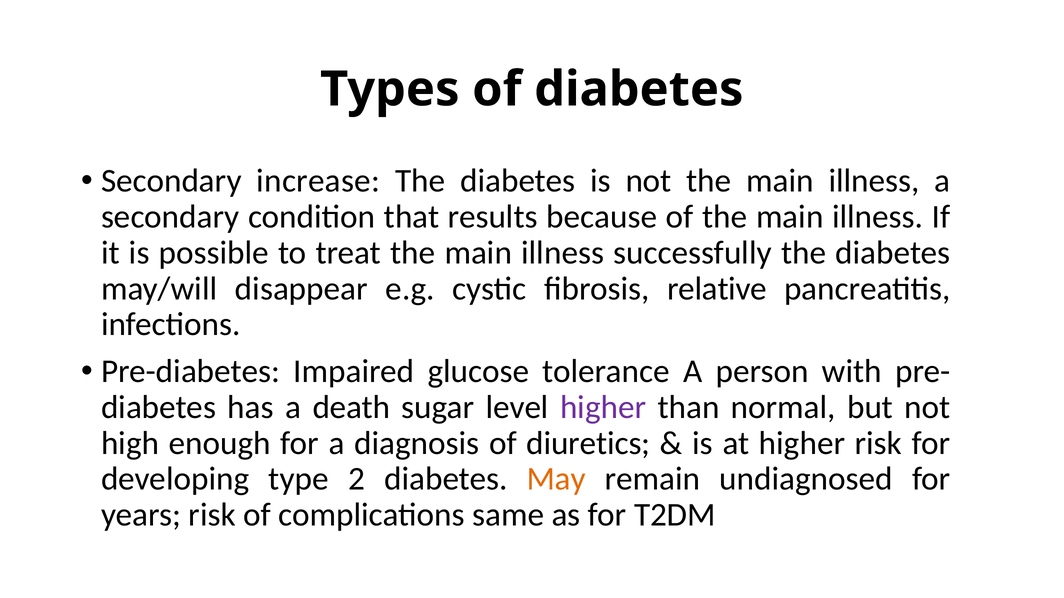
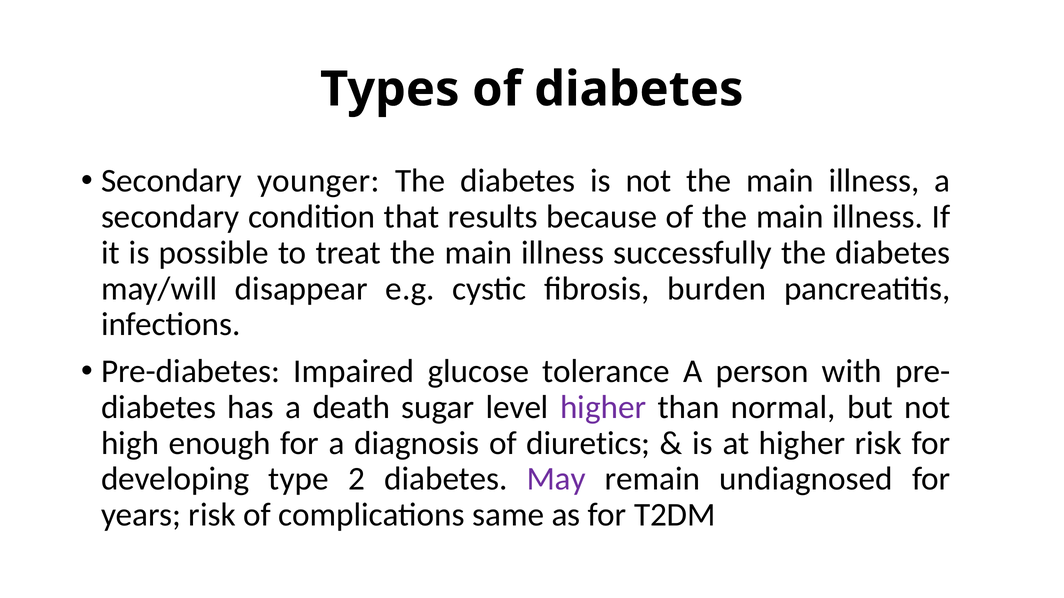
increase: increase -> younger
relative: relative -> burden
May colour: orange -> purple
